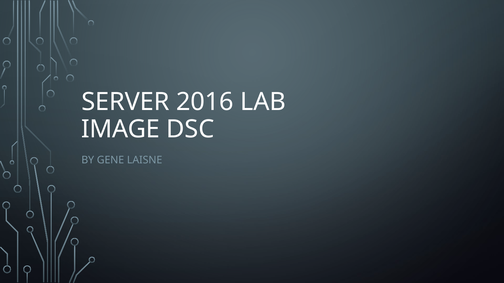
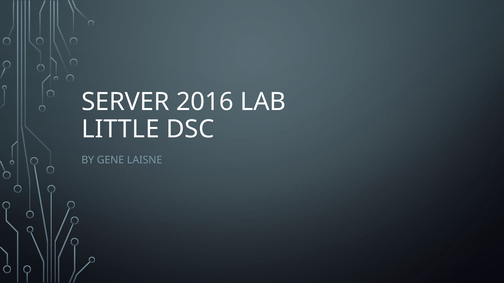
IMAGE: IMAGE -> LITTLE
